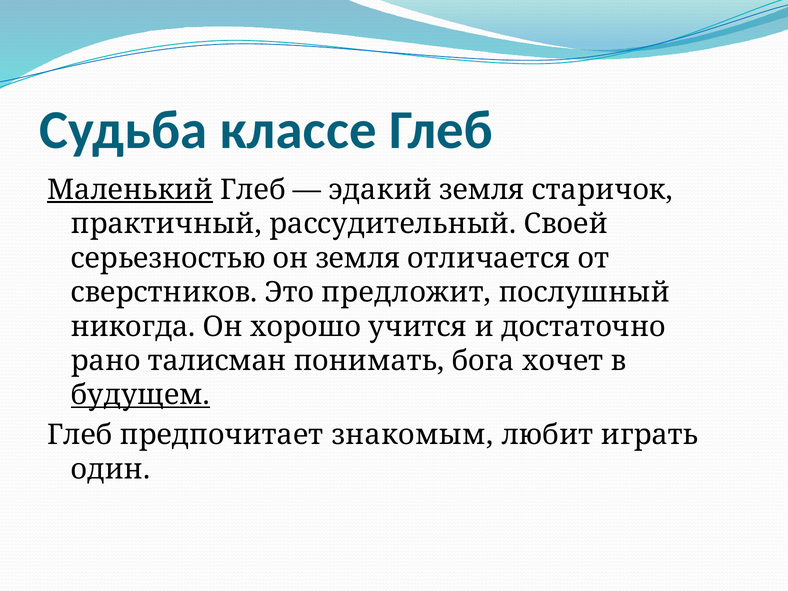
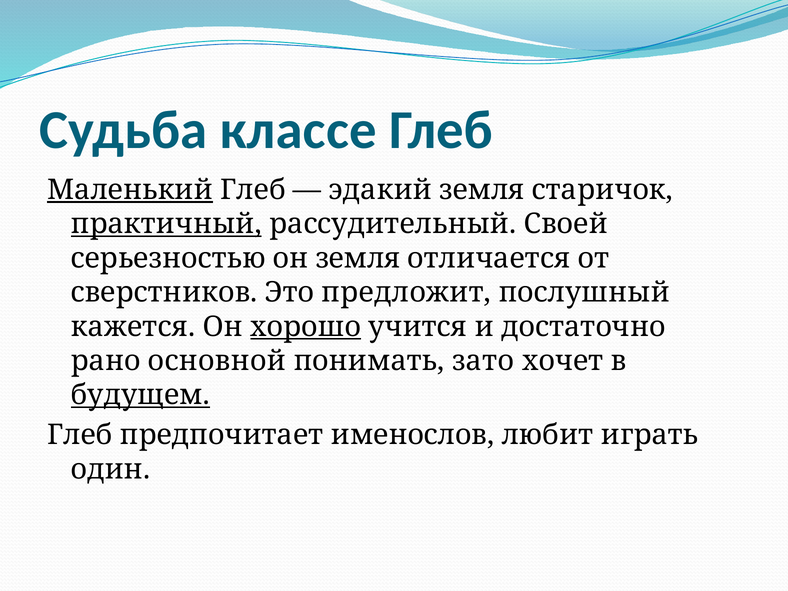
практичный underline: none -> present
никогда: никогда -> кажется
хорошо underline: none -> present
талисман: талисман -> основной
бога: бога -> зато
знакомым: знакомым -> именослов
